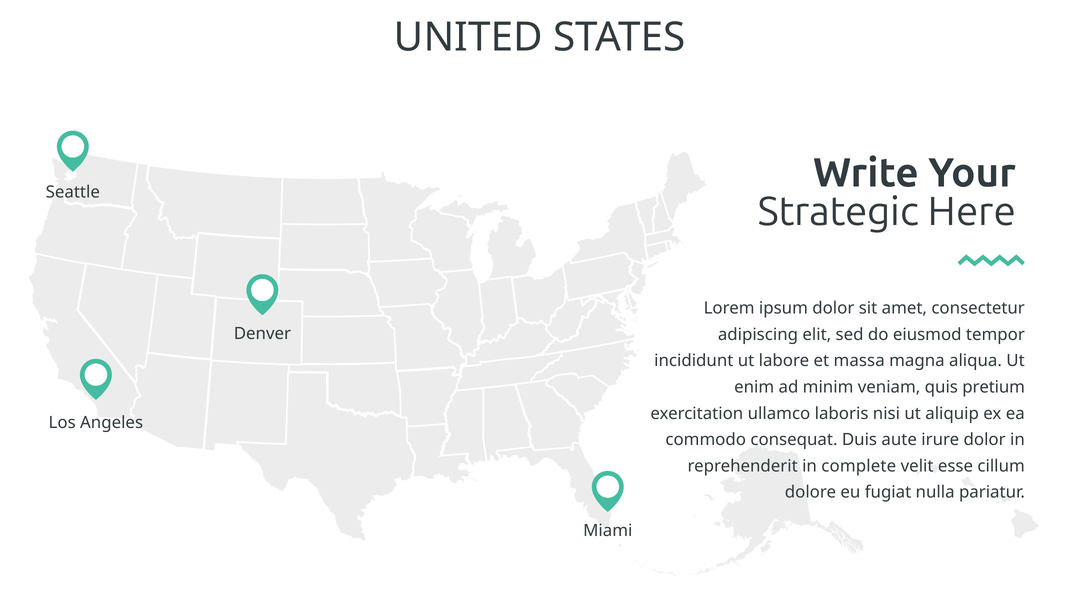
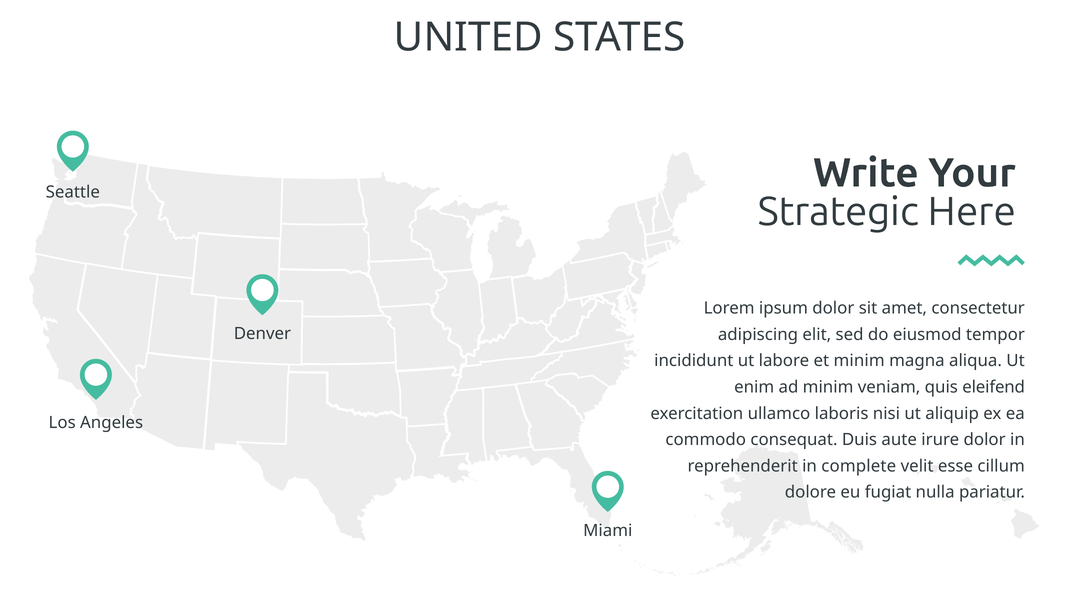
et massa: massa -> minim
pretium: pretium -> eleifend
